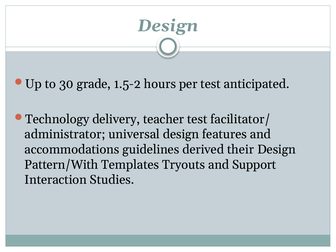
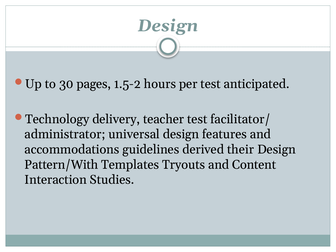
grade: grade -> pages
Support: Support -> Content
